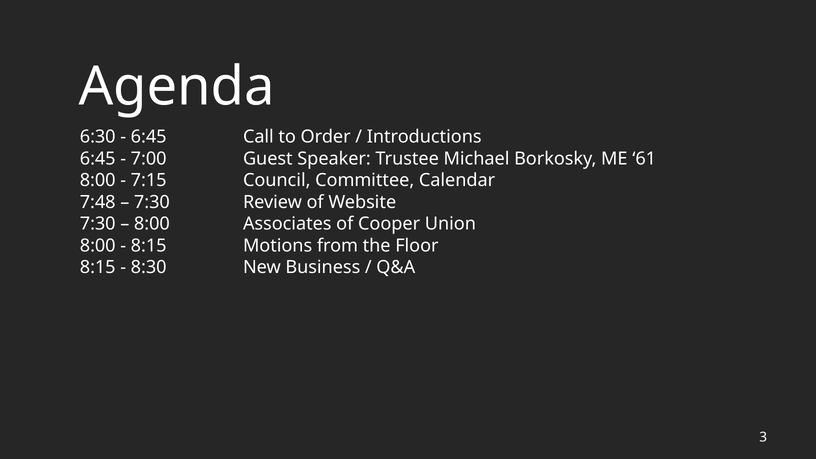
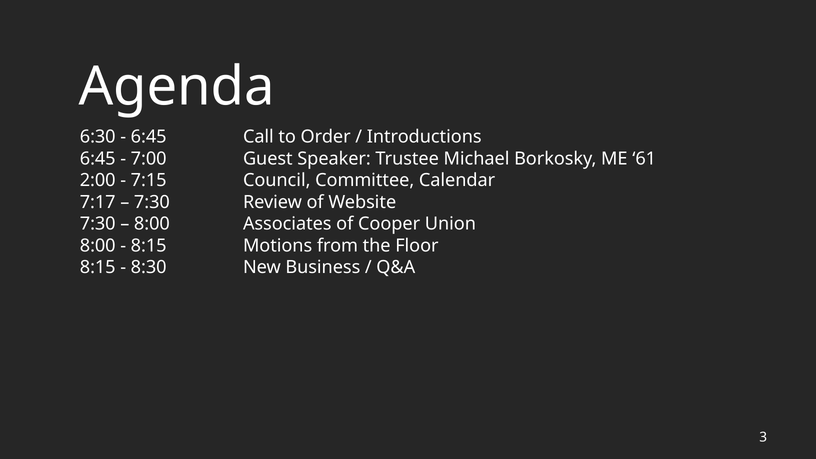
8:00 at (98, 180): 8:00 -> 2:00
7:48: 7:48 -> 7:17
